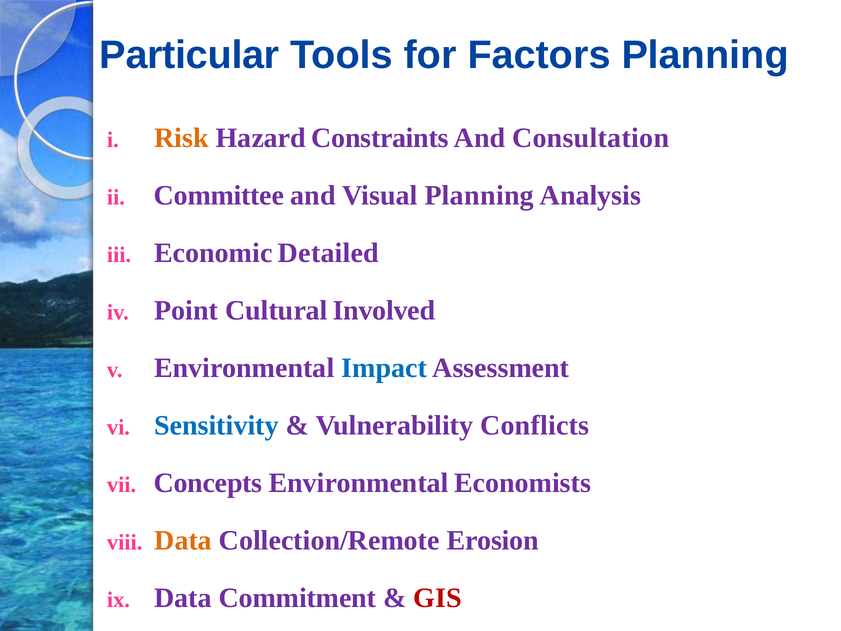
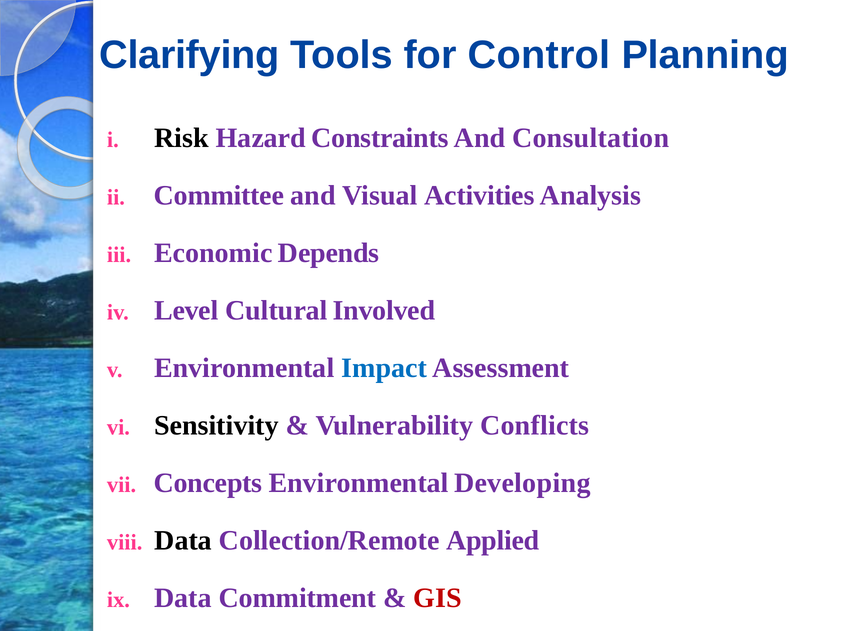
Particular: Particular -> Clarifying
Factors: Factors -> Control
Risk colour: orange -> black
Visual Planning: Planning -> Activities
Detailed: Detailed -> Depends
Point: Point -> Level
Sensitivity colour: blue -> black
Economists: Economists -> Developing
Data at (183, 540) colour: orange -> black
Erosion: Erosion -> Applied
